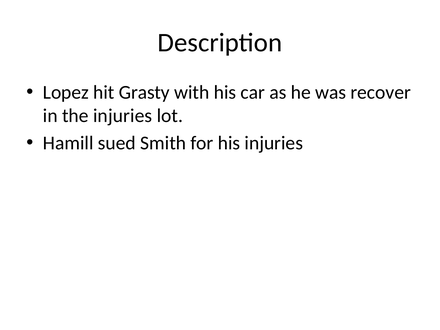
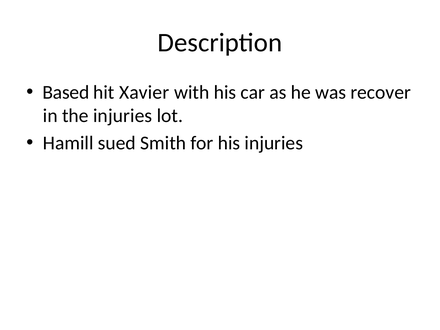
Lopez: Lopez -> Based
Grasty: Grasty -> Xavier
